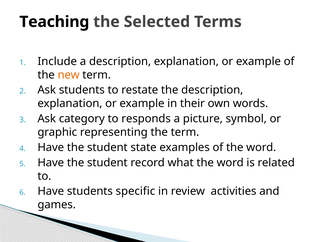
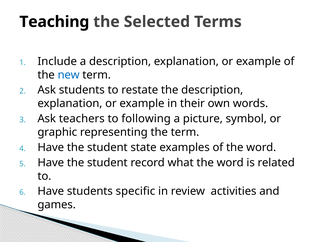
new colour: orange -> blue
category: category -> teachers
responds: responds -> following
